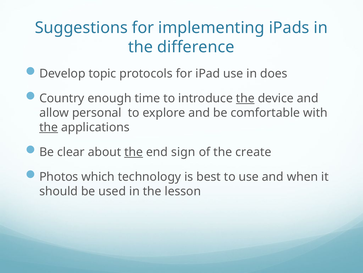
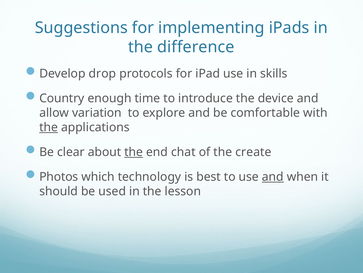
topic: topic -> drop
does: does -> skills
the at (245, 98) underline: present -> none
personal: personal -> variation
sign: sign -> chat
and at (273, 176) underline: none -> present
